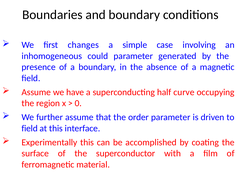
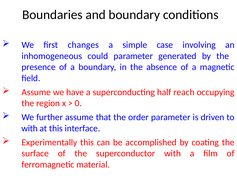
curve: curve -> reach
field at (30, 128): field -> with
